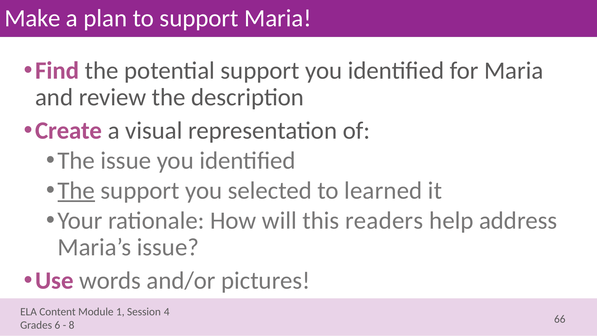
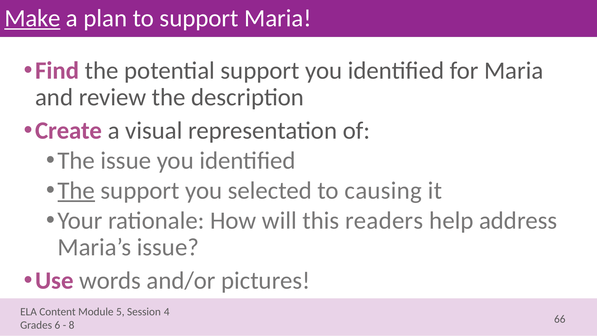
Make underline: none -> present
learned: learned -> causing
1: 1 -> 5
